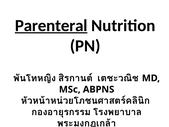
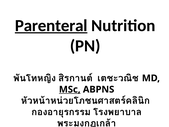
MSc underline: none -> present
